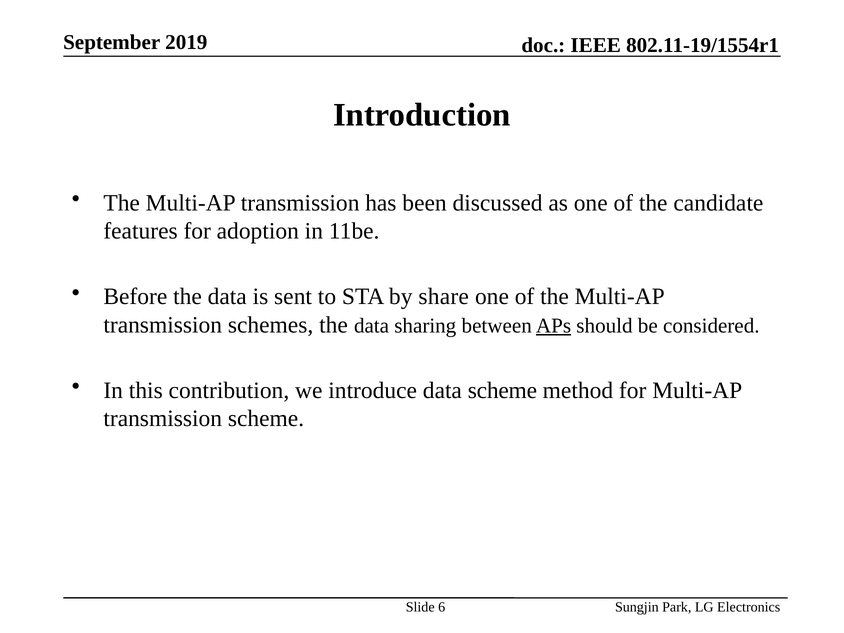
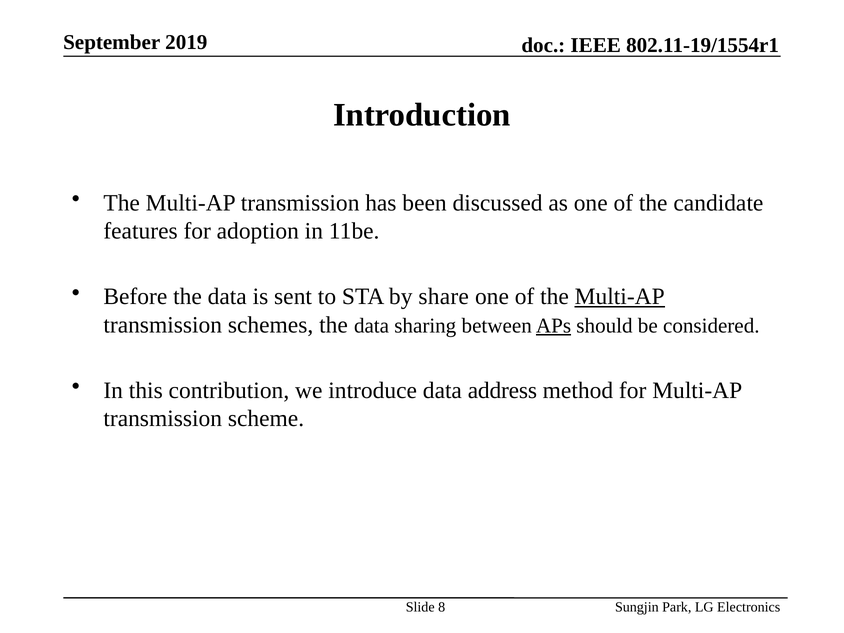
Multi-AP at (620, 297) underline: none -> present
data scheme: scheme -> address
6: 6 -> 8
